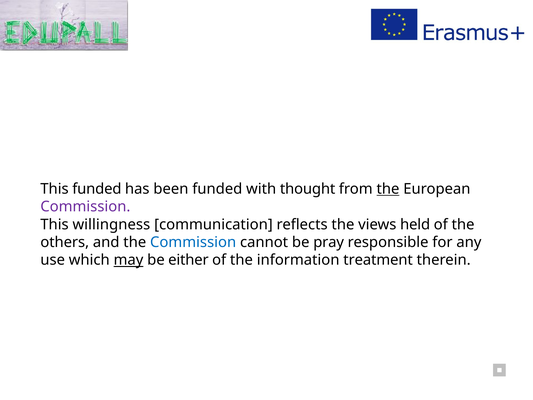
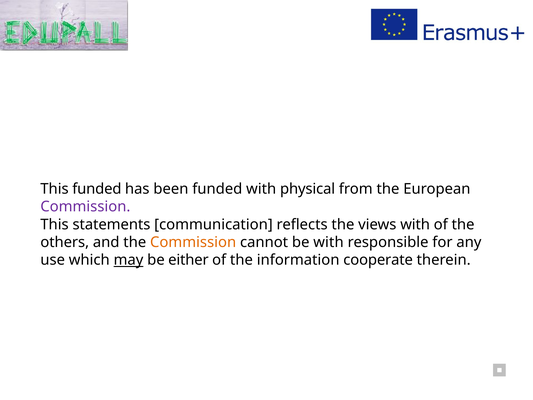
thought: thought -> physical
the at (388, 189) underline: present -> none
willingness: willingness -> statements
views held: held -> with
Commission at (193, 242) colour: blue -> orange
be pray: pray -> with
treatment: treatment -> cooperate
